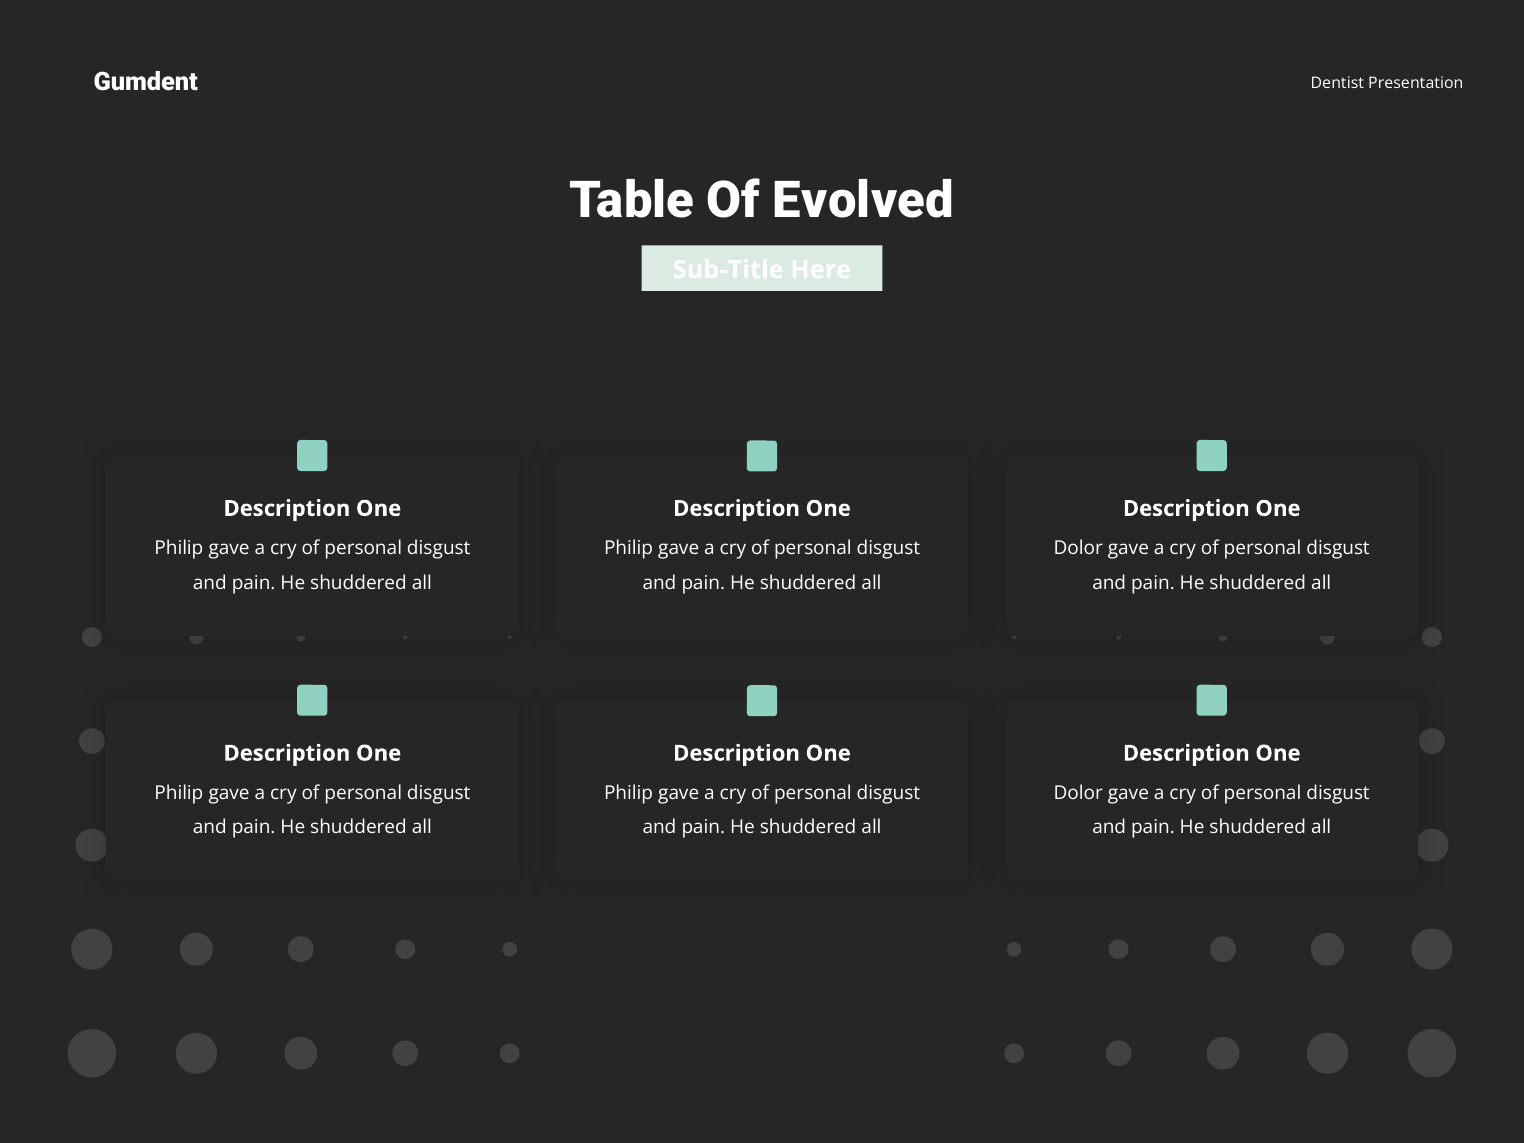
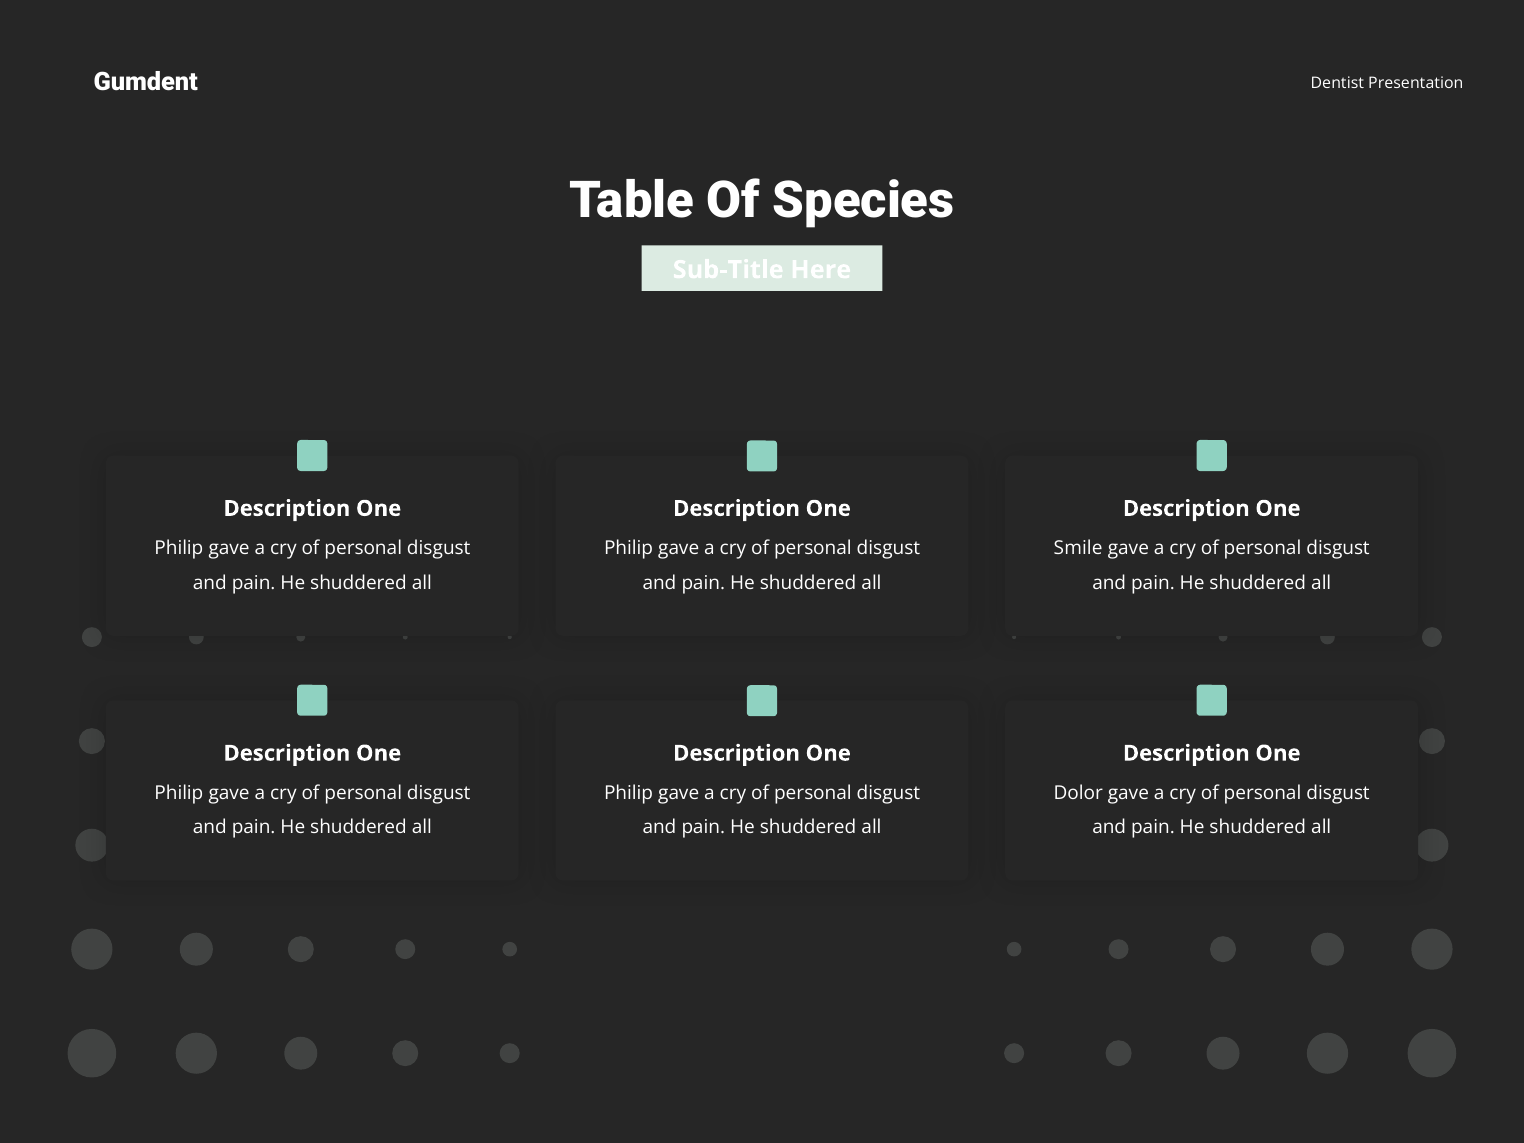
Evolved: Evolved -> Species
Dolor at (1078, 548): Dolor -> Smile
